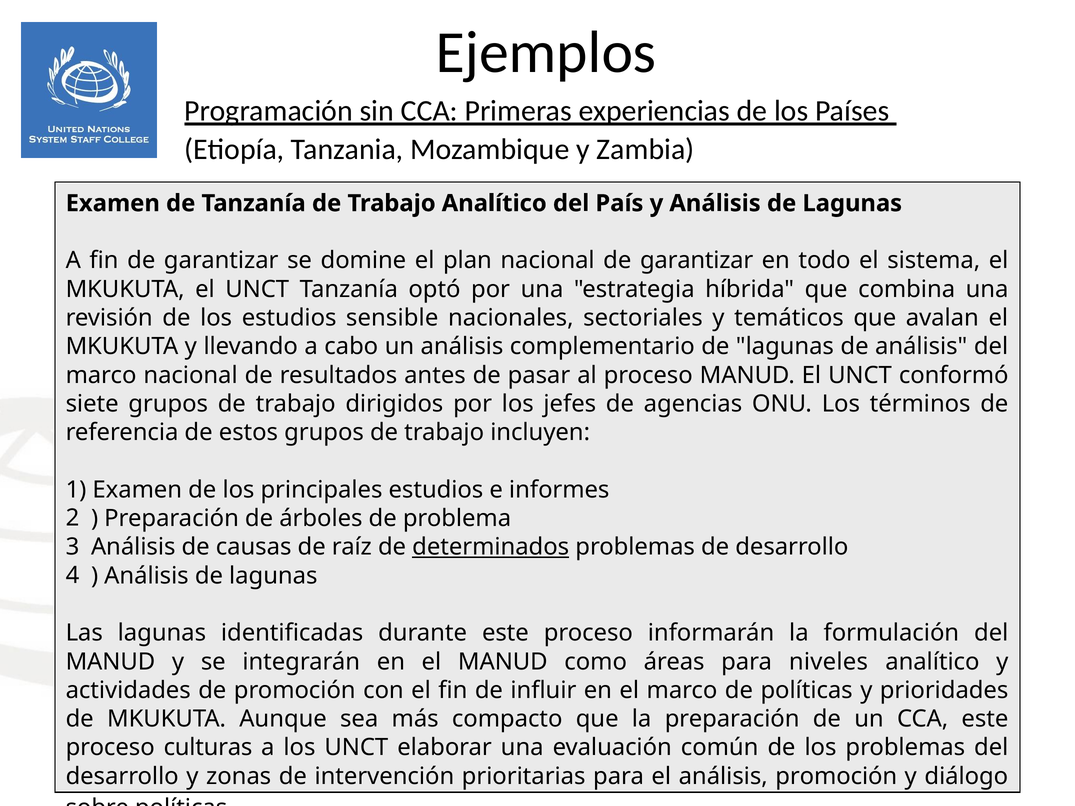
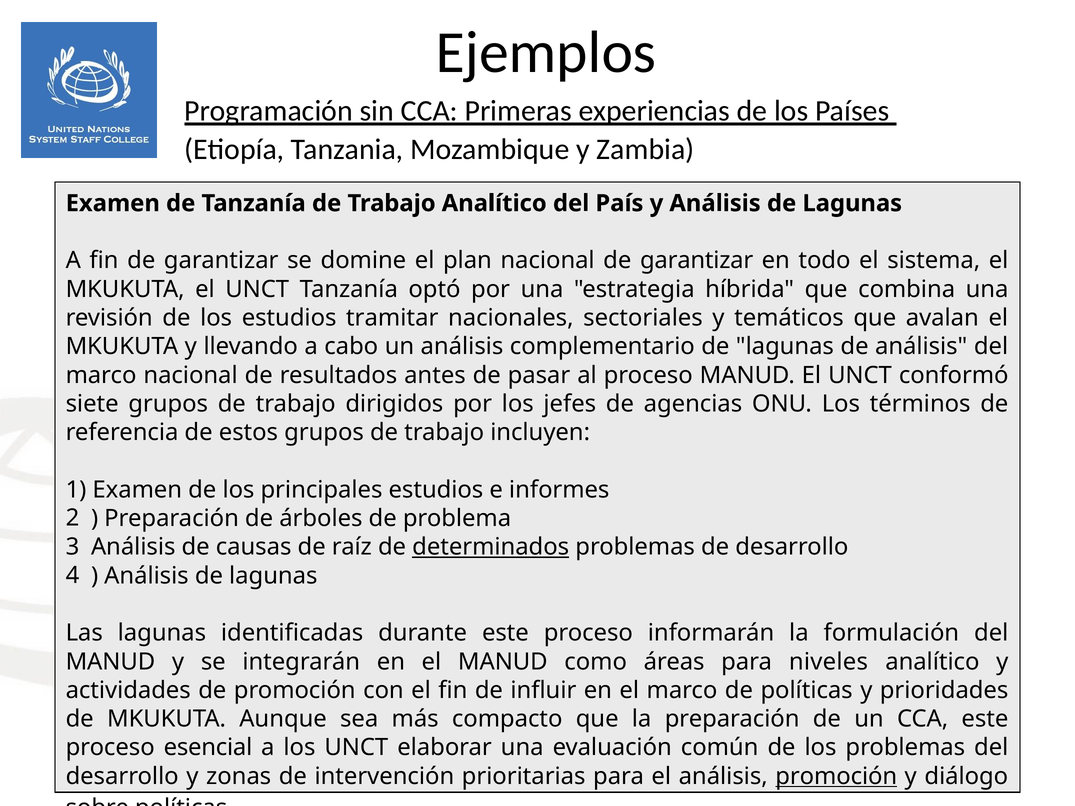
sensible: sensible -> tramitar
culturas: culturas -> esencial
promoción at (836, 776) underline: none -> present
